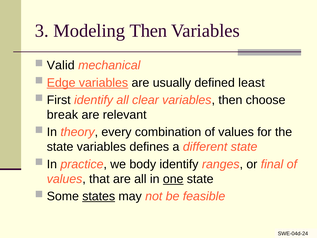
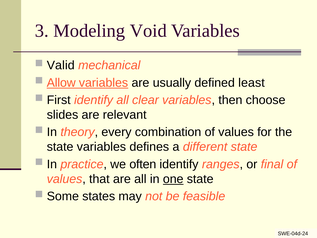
Modeling Then: Then -> Void
Edge: Edge -> Allow
break: break -> slides
body: body -> often
states underline: present -> none
